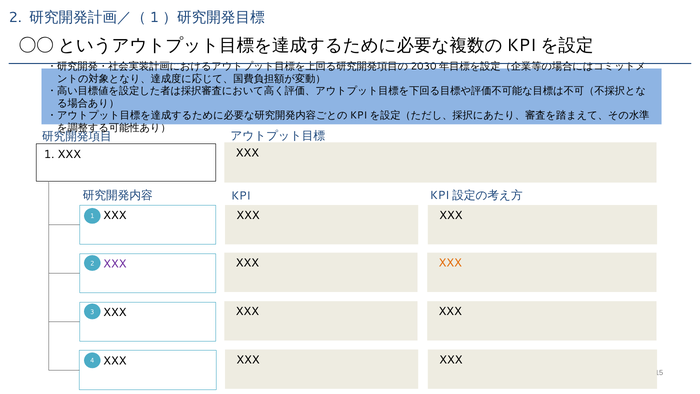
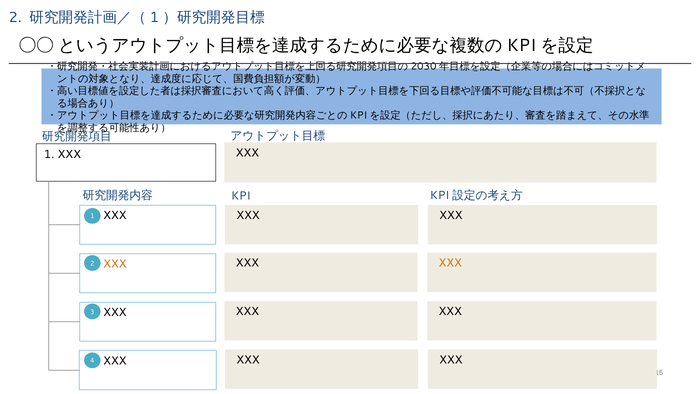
XXX at (115, 264) colour: purple -> orange
